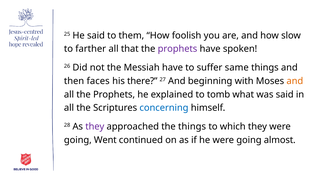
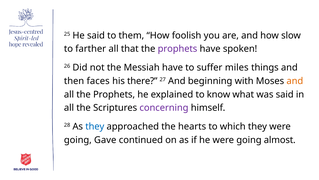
same: same -> miles
tomb: tomb -> know
concerning colour: blue -> purple
they at (95, 126) colour: purple -> blue
the things: things -> hearts
Went: Went -> Gave
